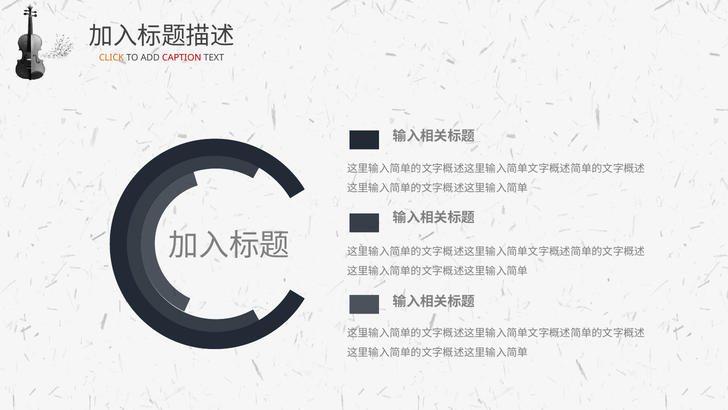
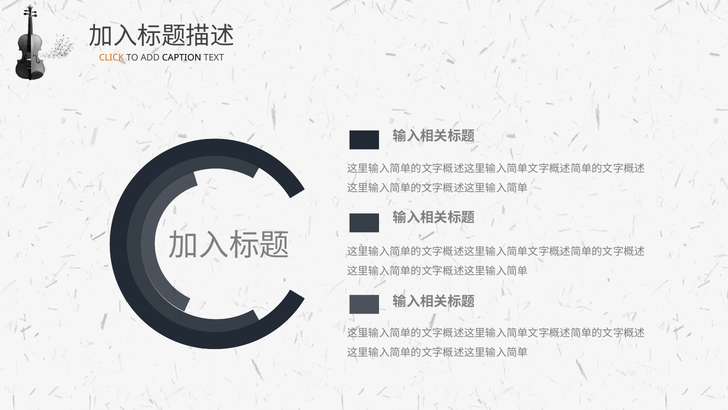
CAPTION colour: red -> black
